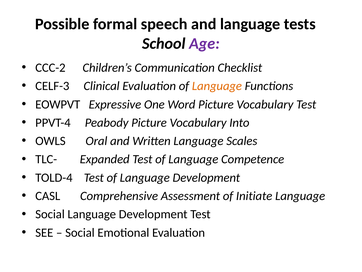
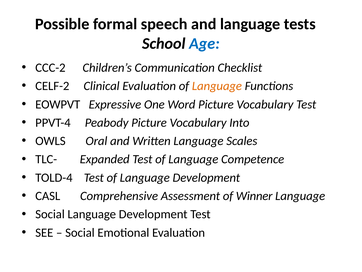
Age colour: purple -> blue
CELF-3: CELF-3 -> CELF-2
Initiate: Initiate -> Winner
